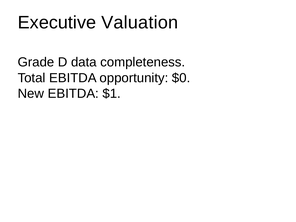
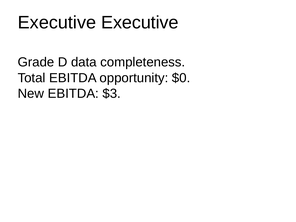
Executive Valuation: Valuation -> Executive
$1: $1 -> $3
